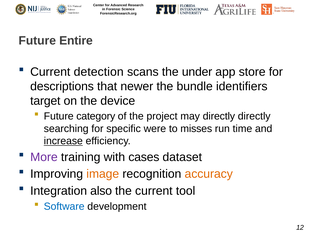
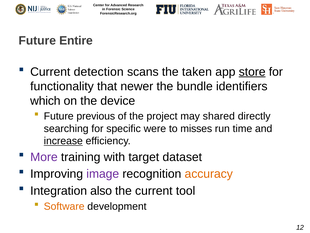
under: under -> taken
store underline: none -> present
descriptions: descriptions -> functionality
target: target -> which
category: category -> previous
may directly: directly -> shared
cases: cases -> target
image colour: orange -> purple
Software colour: blue -> orange
